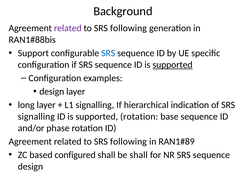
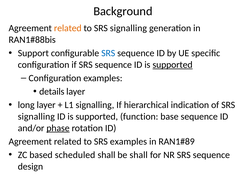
related at (68, 28) colour: purple -> orange
following at (128, 28): following -> signalling
design at (52, 91): design -> details
supported rotation: rotation -> function
phase underline: none -> present
following at (128, 141): following -> examples
configured: configured -> scheduled
